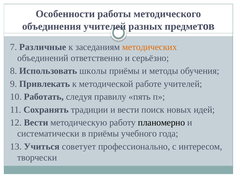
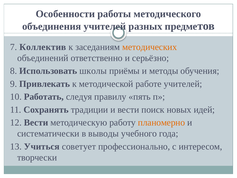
Различные: Различные -> Коллектив
планомерно colour: black -> orange
в приёмы: приёмы -> выводы
